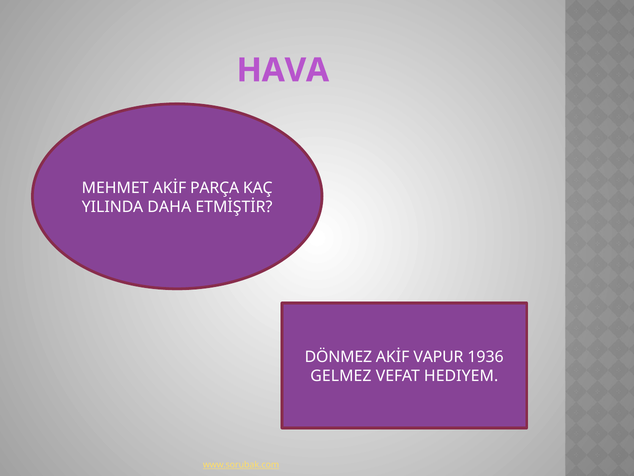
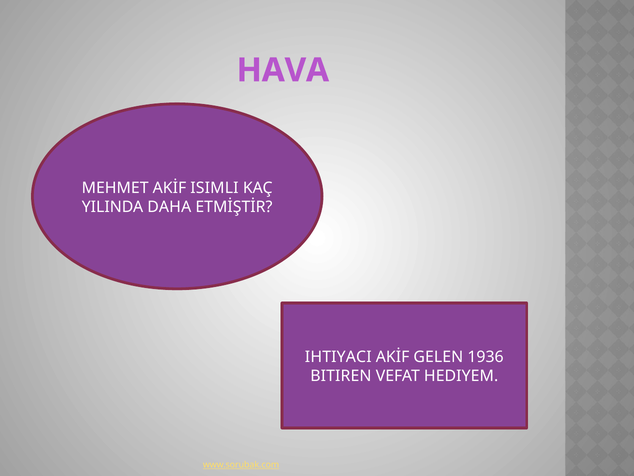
PARÇA: PARÇA -> ISIMLI
DÖNMEZ: DÖNMEZ -> IHTIYACI
VAPUR: VAPUR -> GELEN
GELMEZ: GELMEZ -> BITIREN
